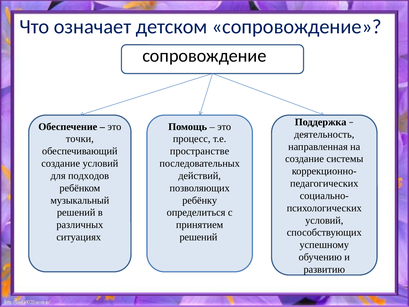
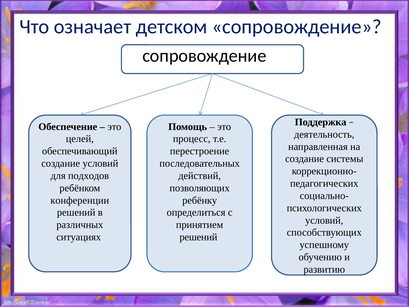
точки: точки -> целей
пространстве: пространстве -> перестроение
музыкальный: музыкальный -> конференции
